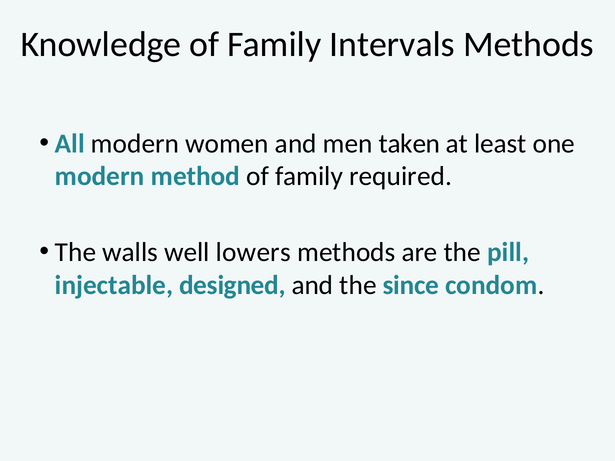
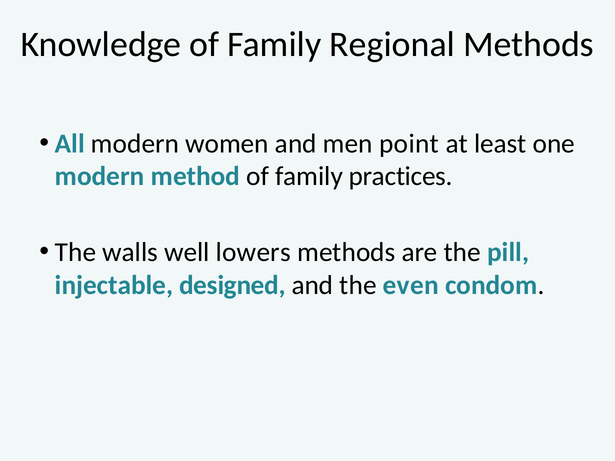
Intervals: Intervals -> Regional
taken: taken -> point
required: required -> practices
since: since -> even
